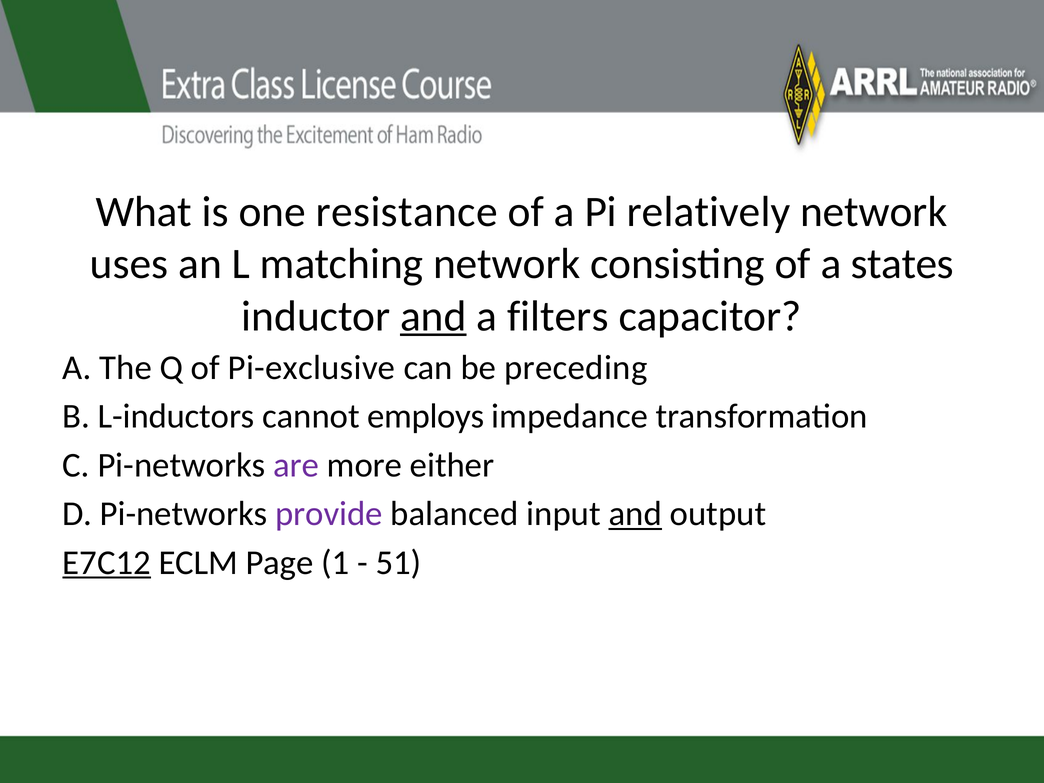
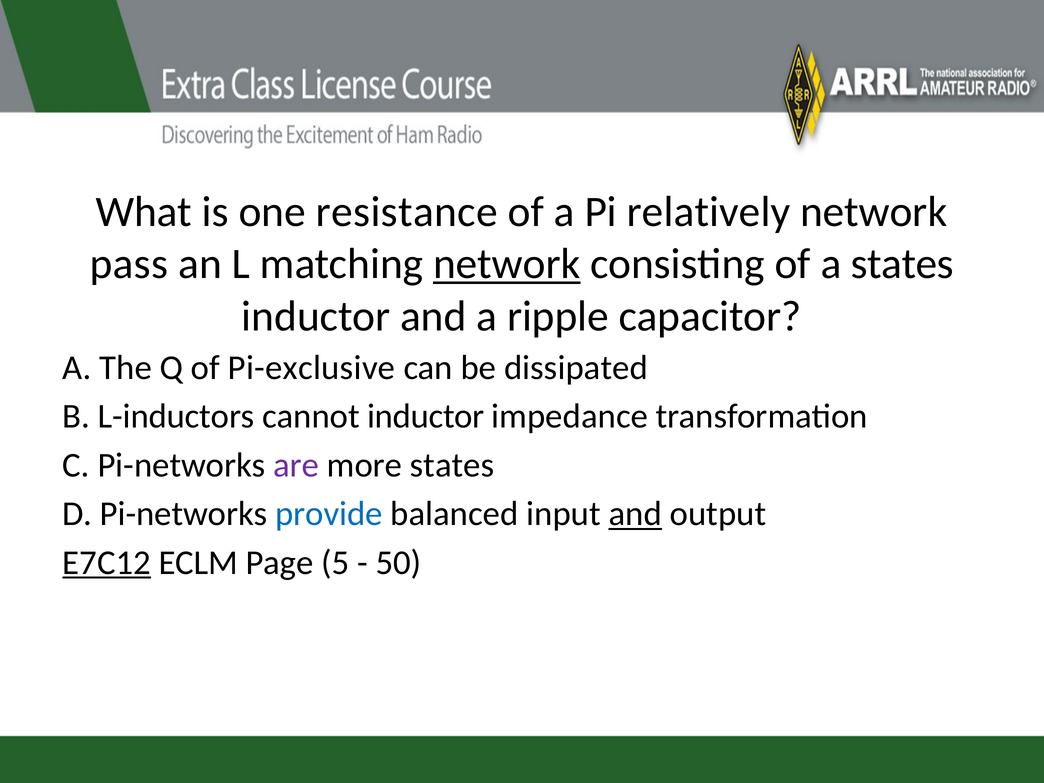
uses: uses -> pass
network at (507, 264) underline: none -> present
and at (433, 316) underline: present -> none
filters: filters -> ripple
preceding: preceding -> dissipated
cannot employs: employs -> inductor
more either: either -> states
provide colour: purple -> blue
1: 1 -> 5
51: 51 -> 50
